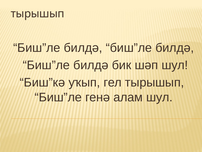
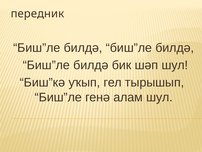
тырышып at (38, 14): тырышып -> передник
